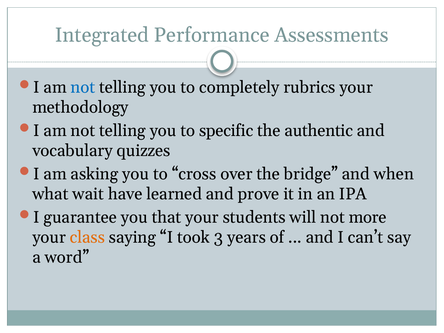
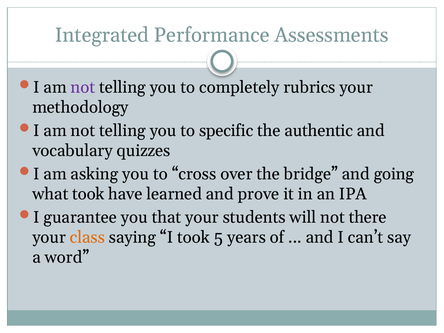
not at (83, 87) colour: blue -> purple
when: when -> going
what wait: wait -> took
more: more -> there
3: 3 -> 5
